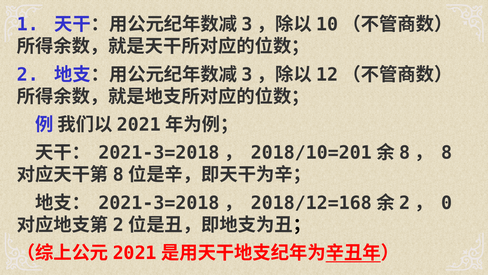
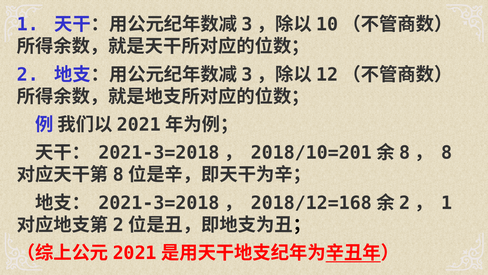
0 at (447, 203): 0 -> 1
